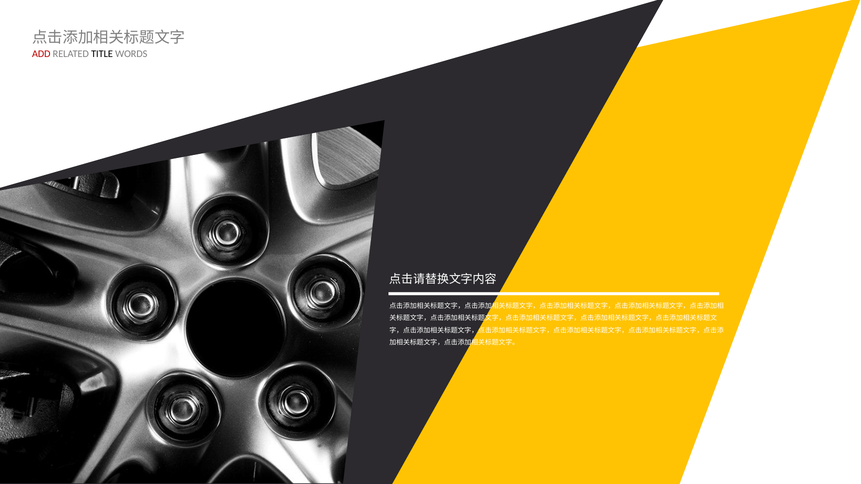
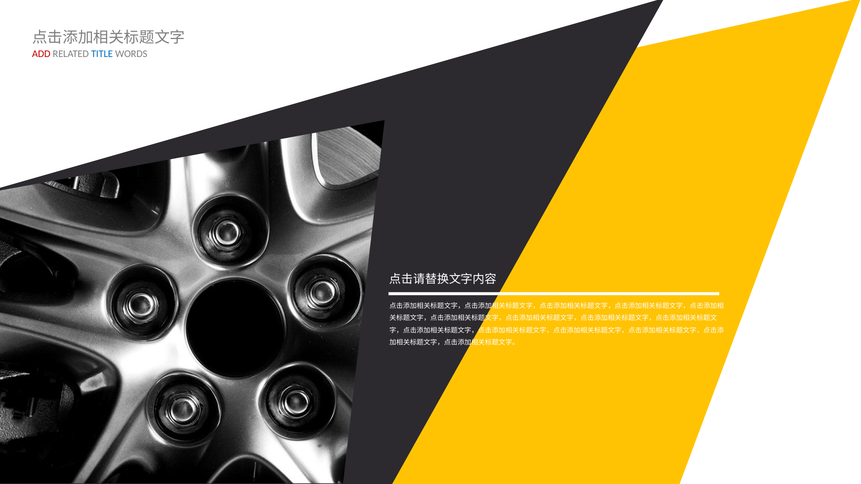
TITLE colour: black -> blue
